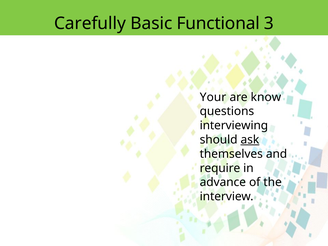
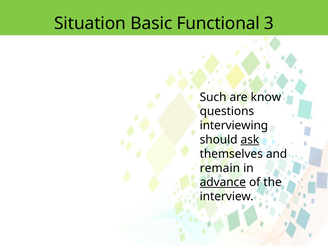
Carefully: Carefully -> Situation
Your: Your -> Such
require: require -> remain
advance underline: none -> present
